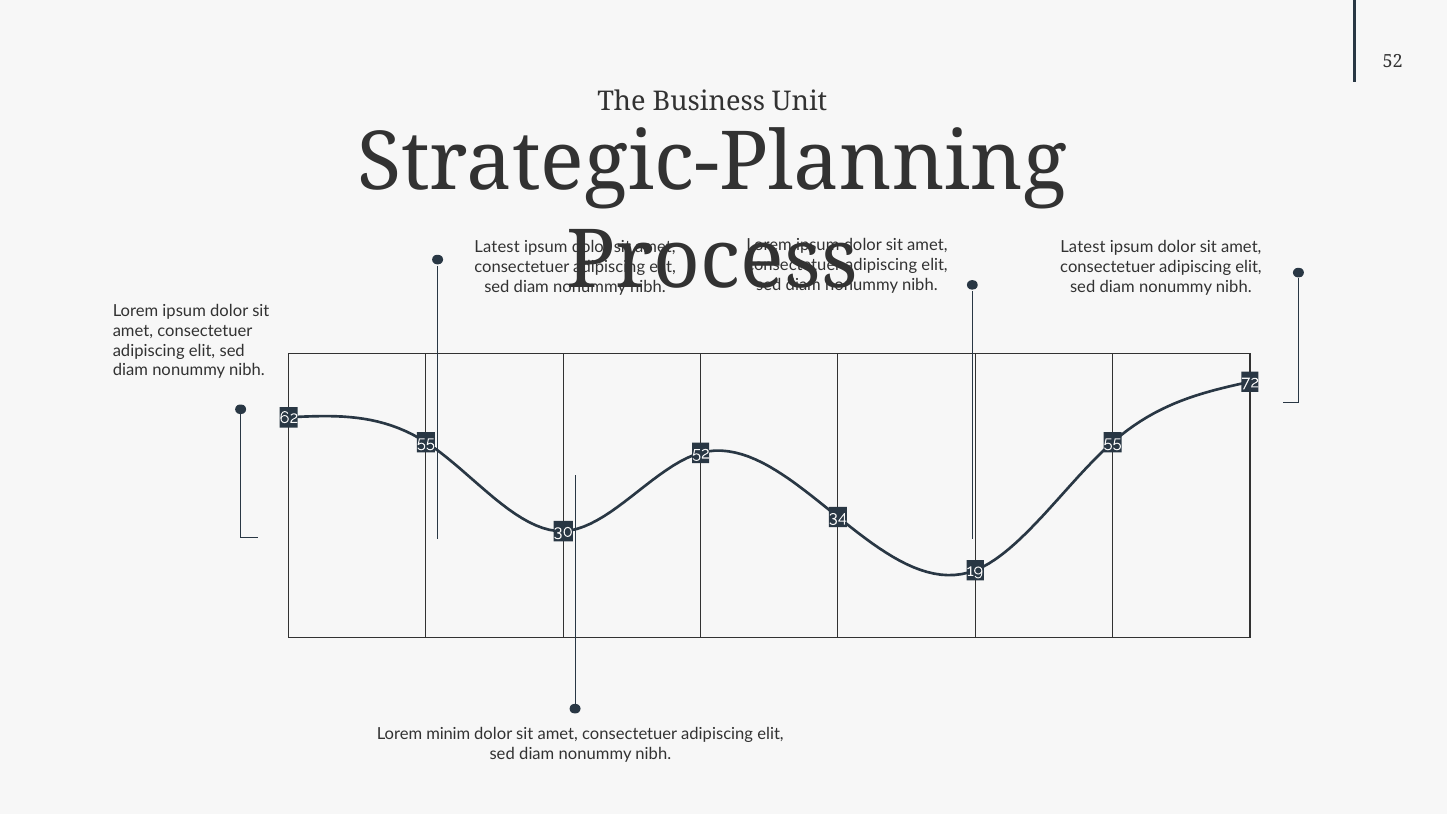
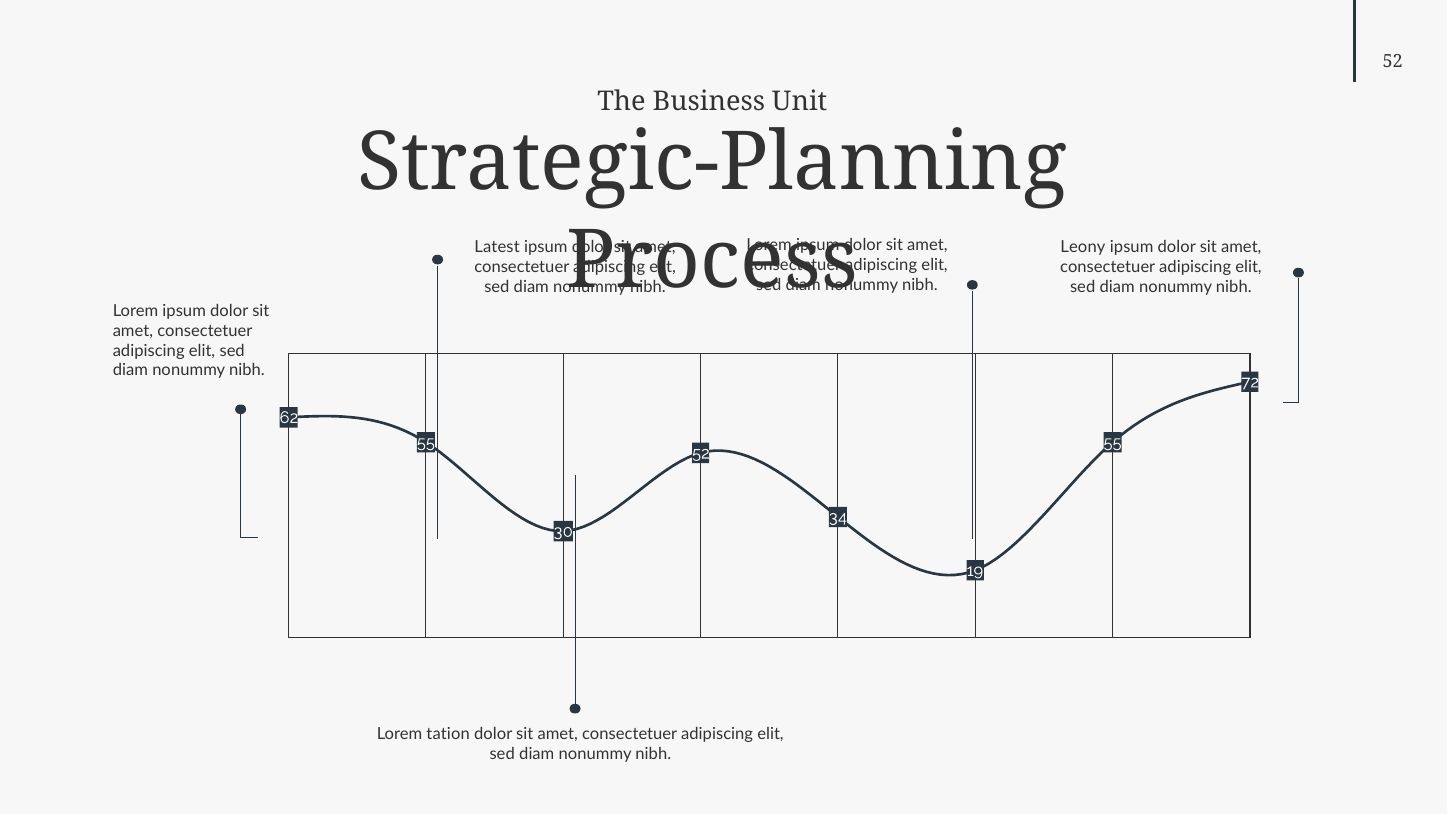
Latest at (1083, 247): Latest -> Leony
minim: minim -> tation
